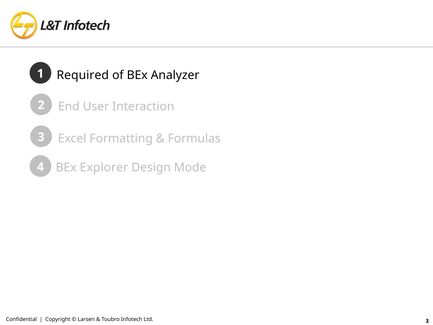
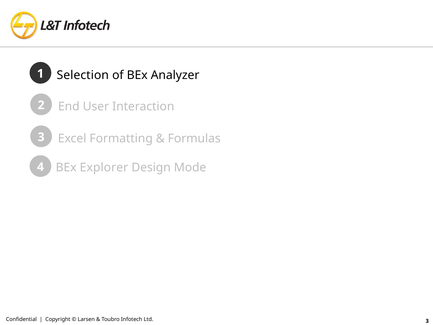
Required: Required -> Selection
